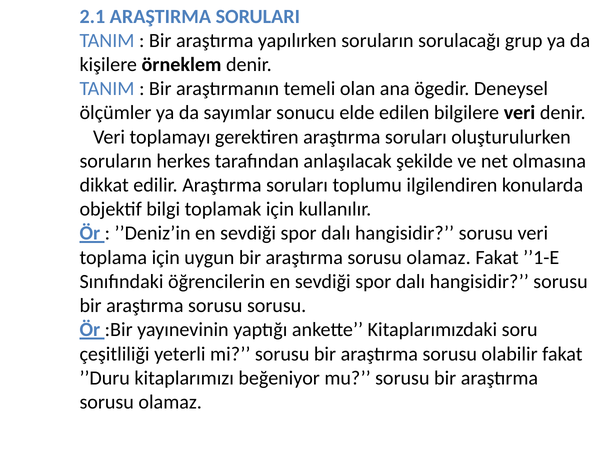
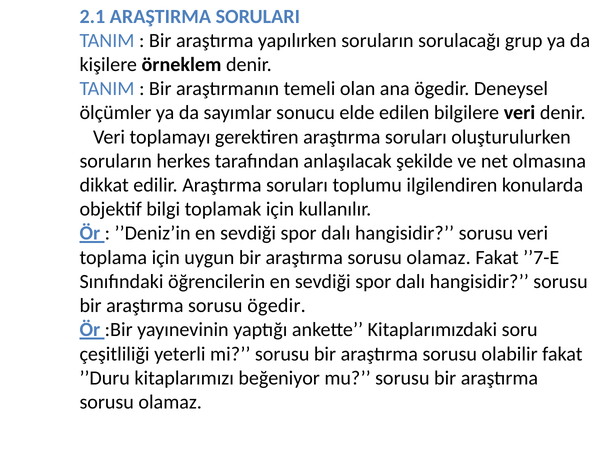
’’1-E: ’’1-E -> ’’7-E
sorusu sorusu: sorusu -> ögedir
